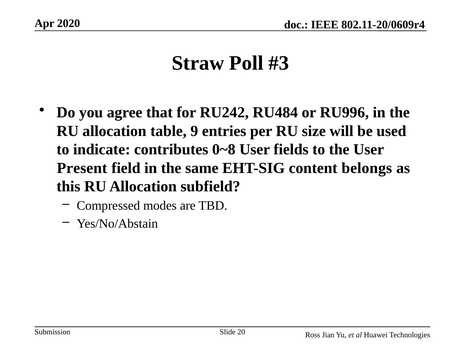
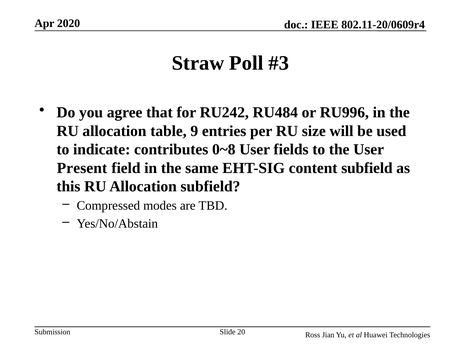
content belongs: belongs -> subfield
